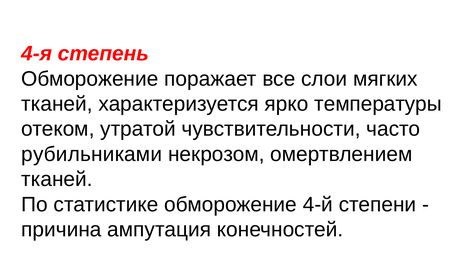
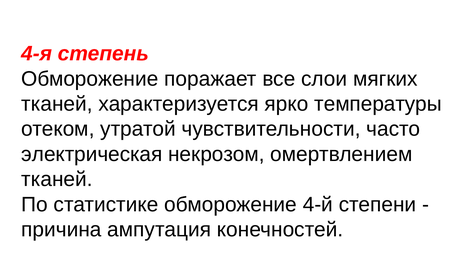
рубильниками: рубильниками -> электрическая
